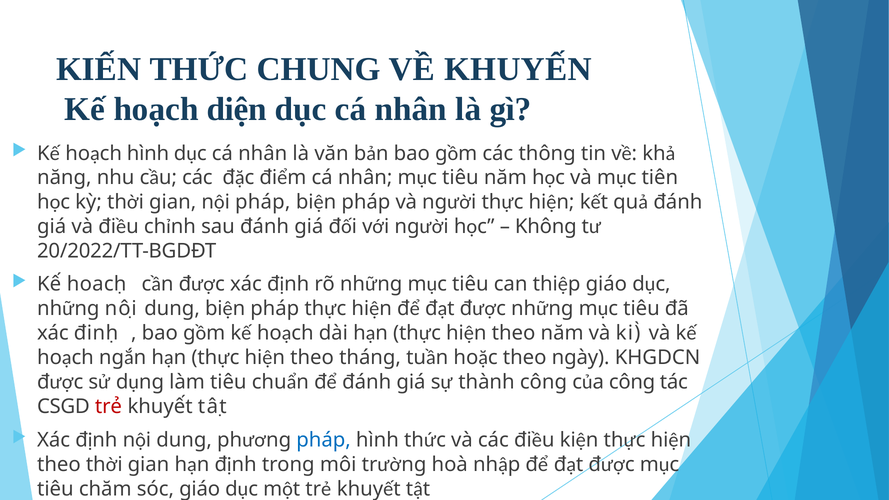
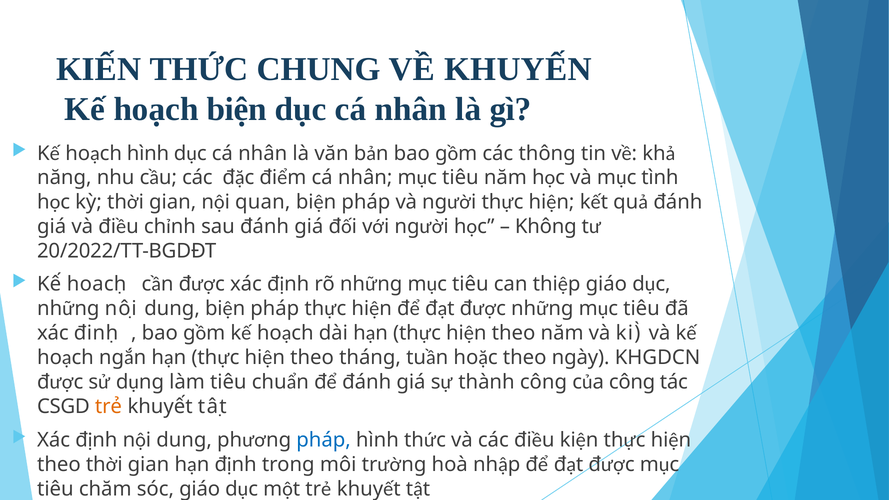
diện: diện -> biện
tiên: tiên -> tình
pháp at (263, 202): pháp -> quan
trẻ colour: red -> orange
